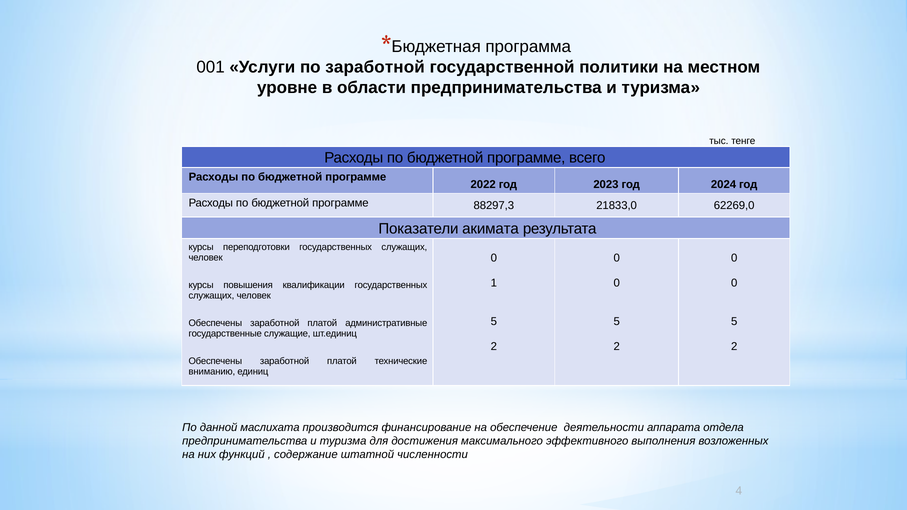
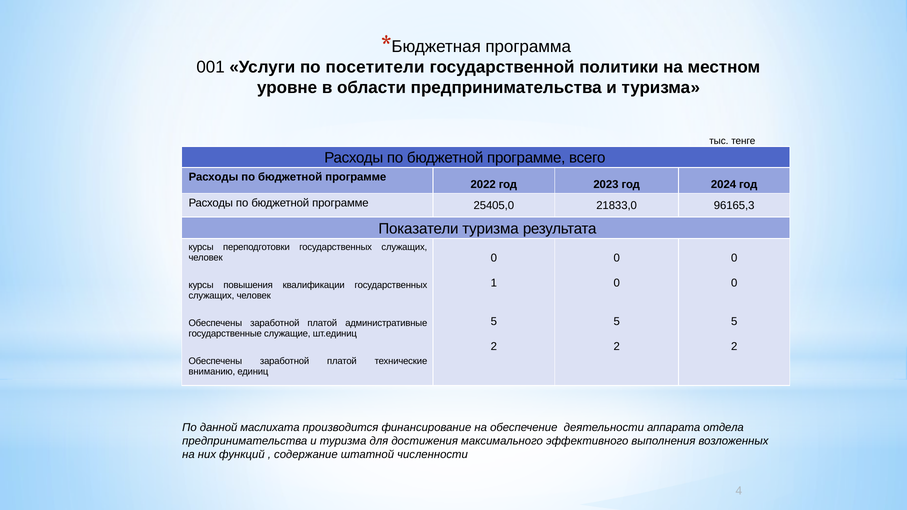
по заработной: заработной -> посетители
88297,3: 88297,3 -> 25405,0
62269,0: 62269,0 -> 96165,3
Показатели акимата: акимата -> туризма
